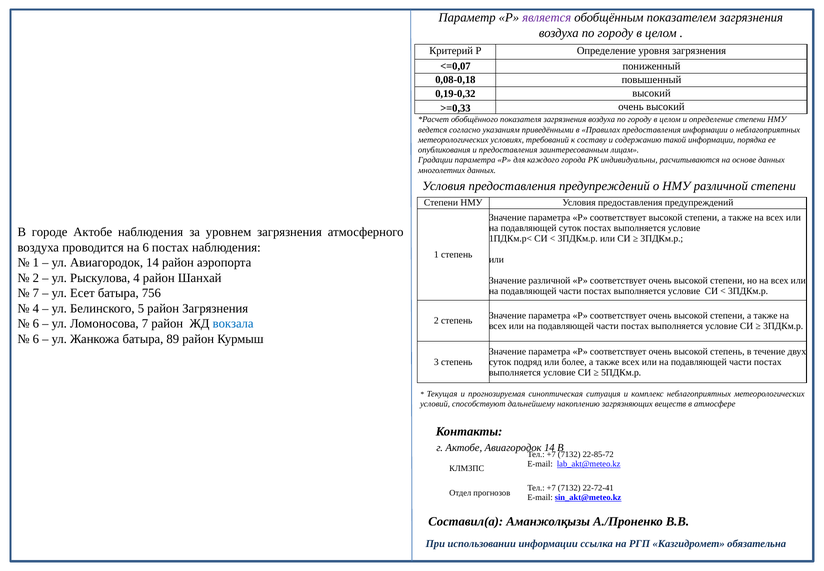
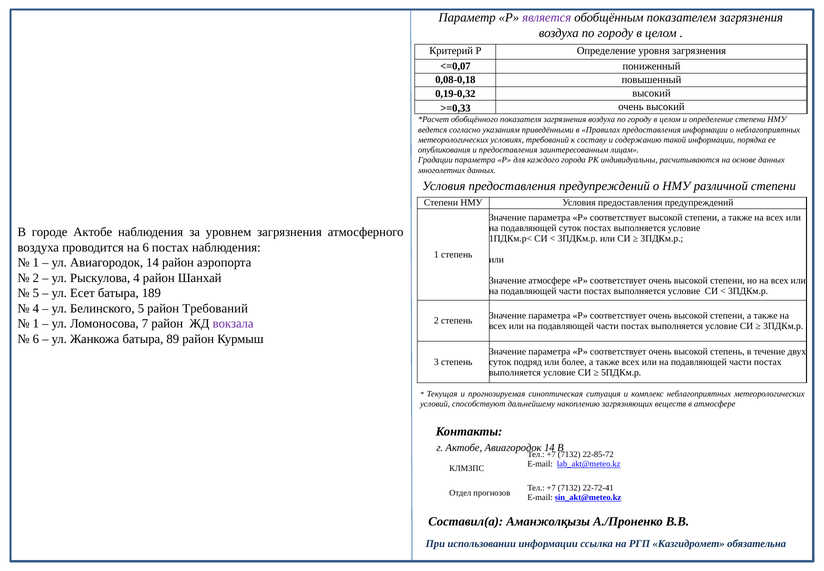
Значение различной: различной -> атмосфере
7 at (36, 293): 7 -> 5
756: 756 -> 189
район Загрязнения: Загрязнения -> Требований
6 at (36, 323): 6 -> 1
вокзала colour: blue -> purple
